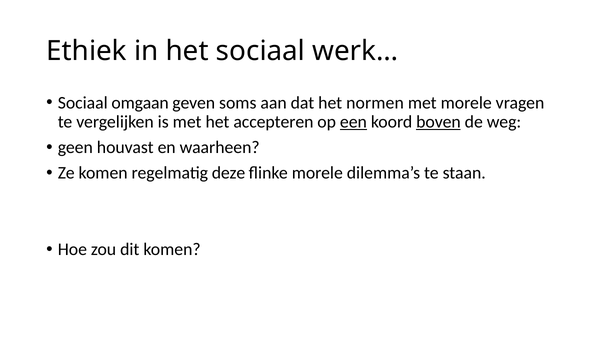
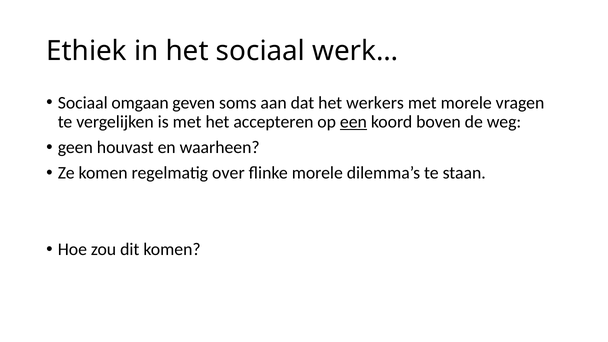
normen: normen -> werkers
boven underline: present -> none
deze: deze -> over
